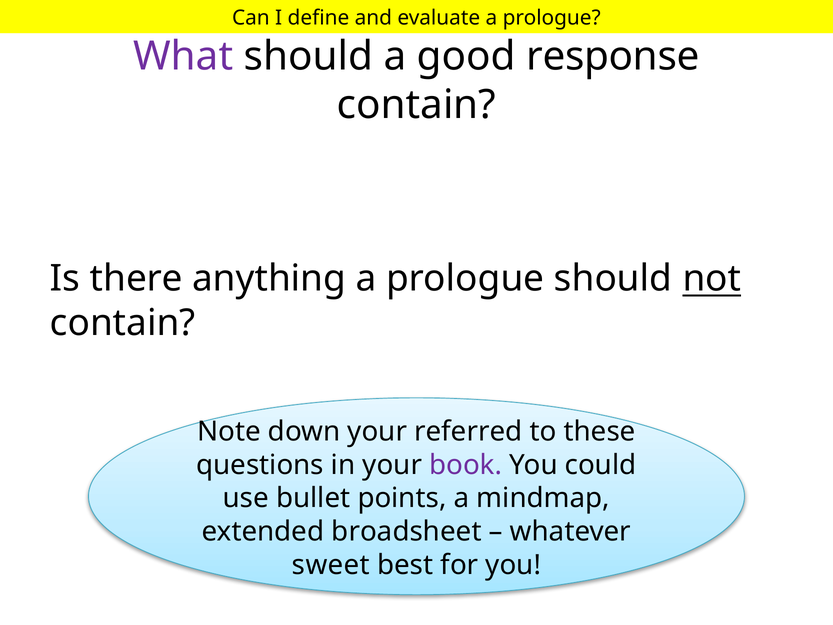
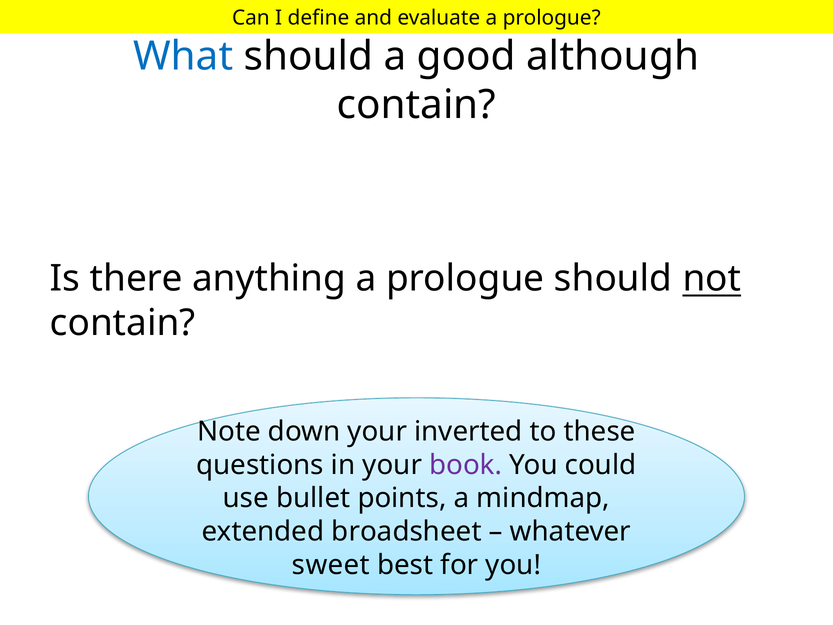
What colour: purple -> blue
response: response -> although
referred: referred -> inverted
